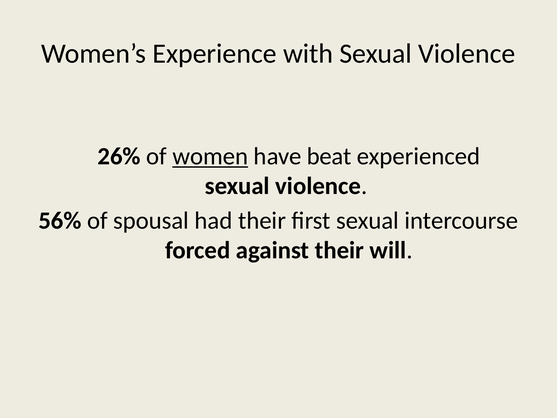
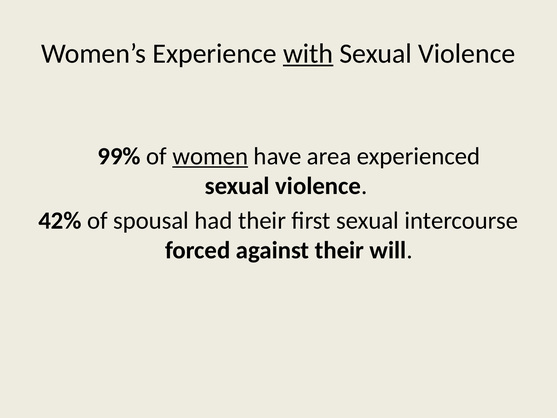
with underline: none -> present
26%: 26% -> 99%
beat: beat -> area
56%: 56% -> 42%
